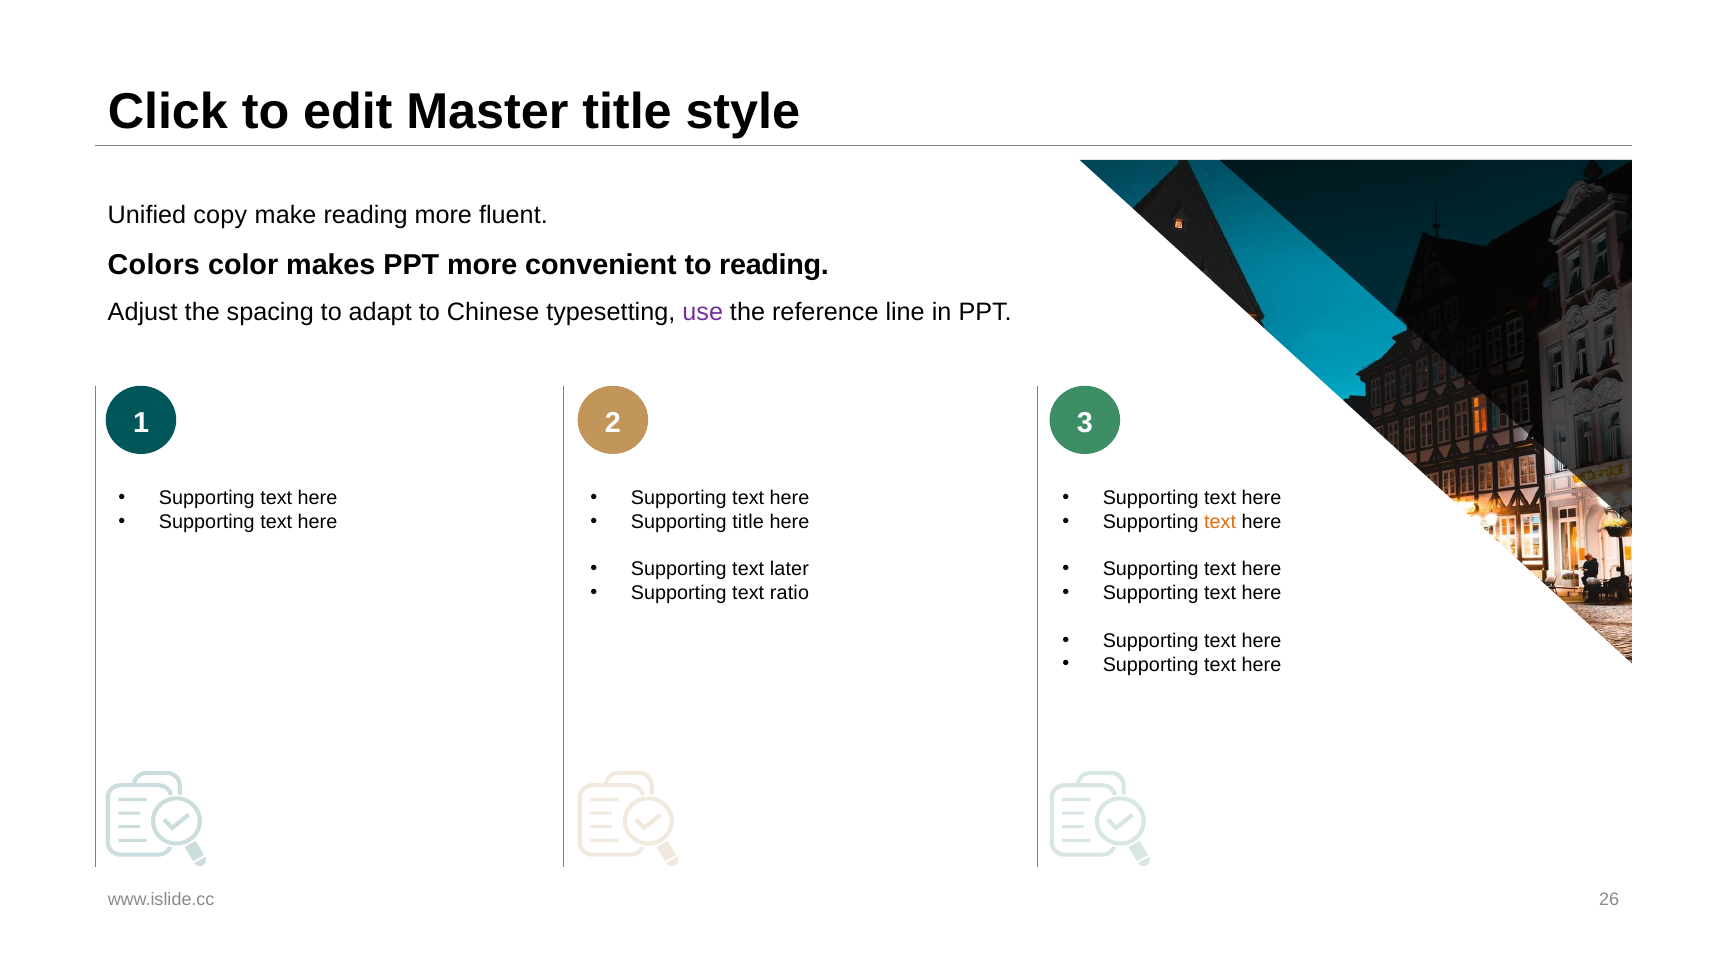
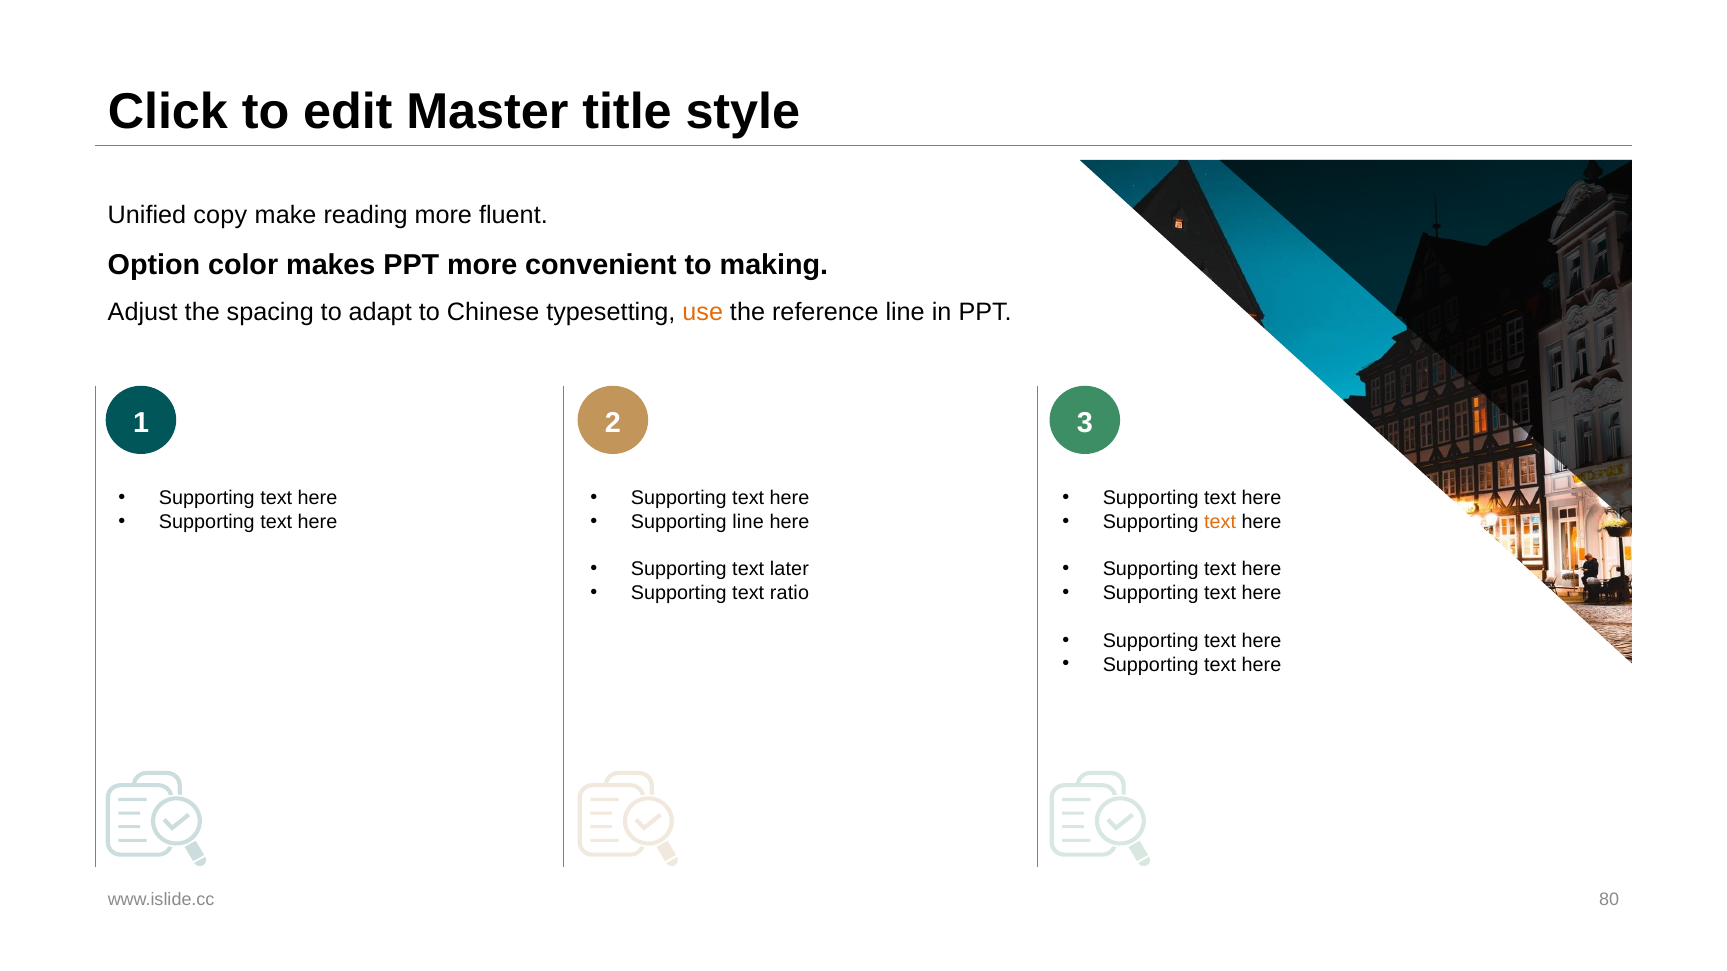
Colors: Colors -> Option
to reading: reading -> making
use colour: purple -> orange
Supporting title: title -> line
26: 26 -> 80
